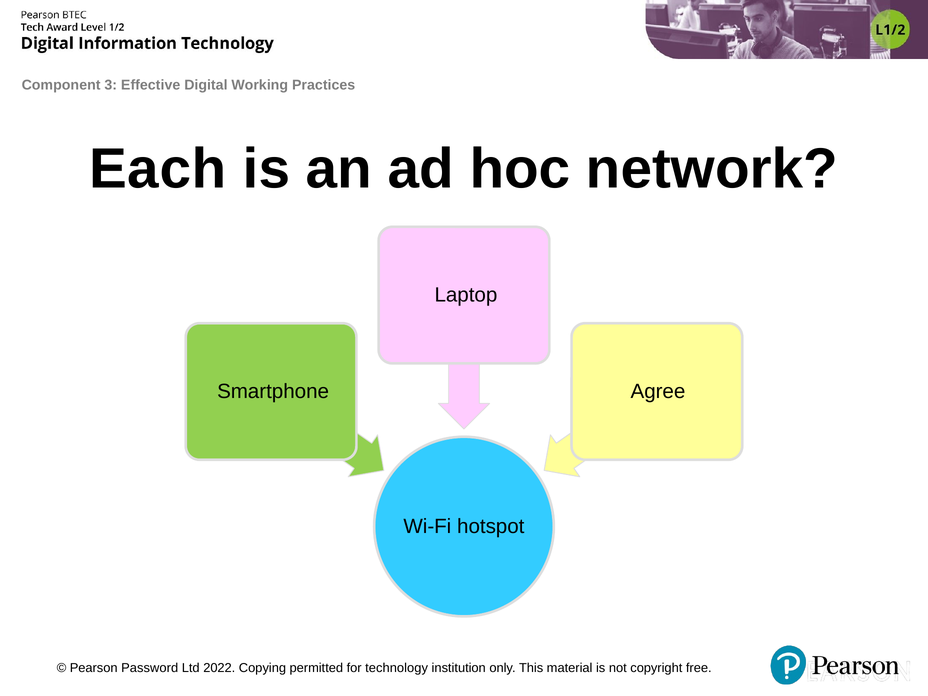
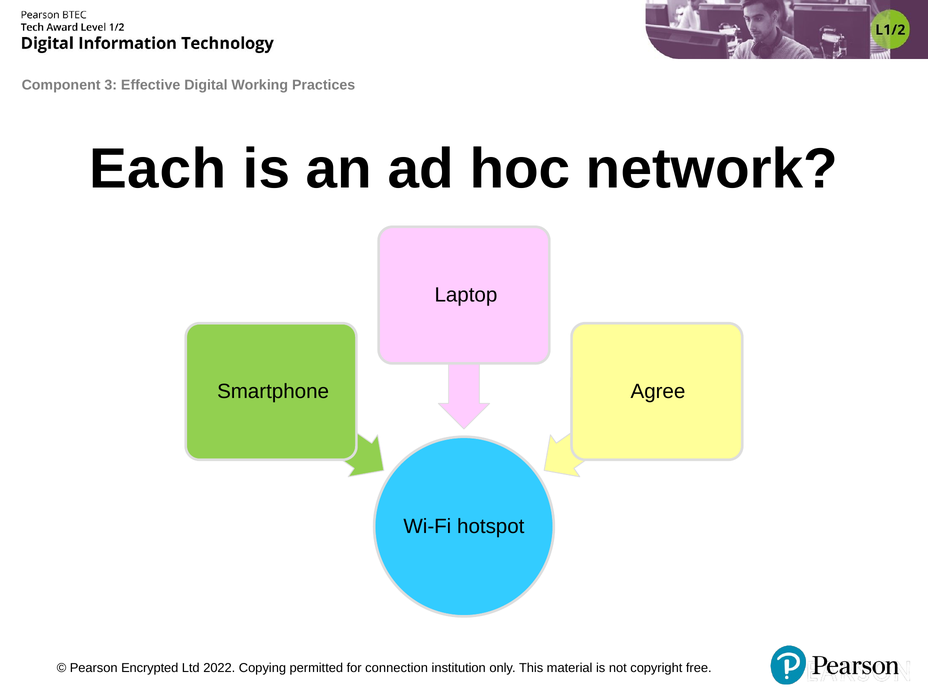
Password: Password -> Encrypted
technology: technology -> connection
